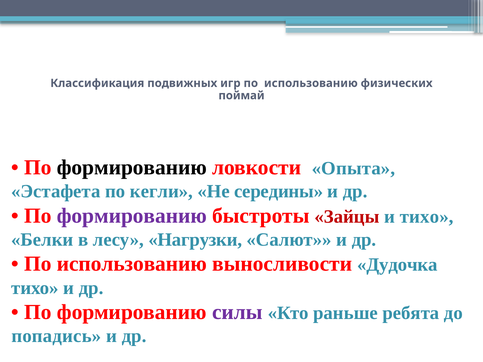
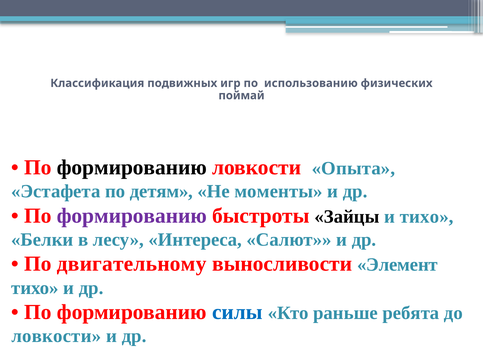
кегли: кегли -> детям
середины: середины -> моменты
Зайцы colour: red -> black
Нагрузки: Нагрузки -> Интереса
использованию at (132, 264): использованию -> двигательному
Дудочка: Дудочка -> Элемент
силы colour: purple -> blue
попадись at (56, 336): попадись -> ловкости
